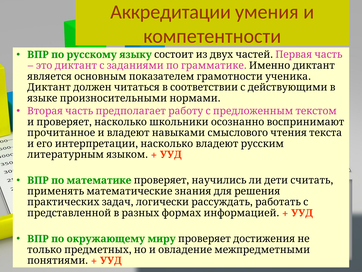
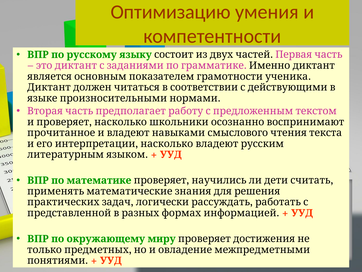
Аккредитации: Аккредитации -> Оптимизацию
